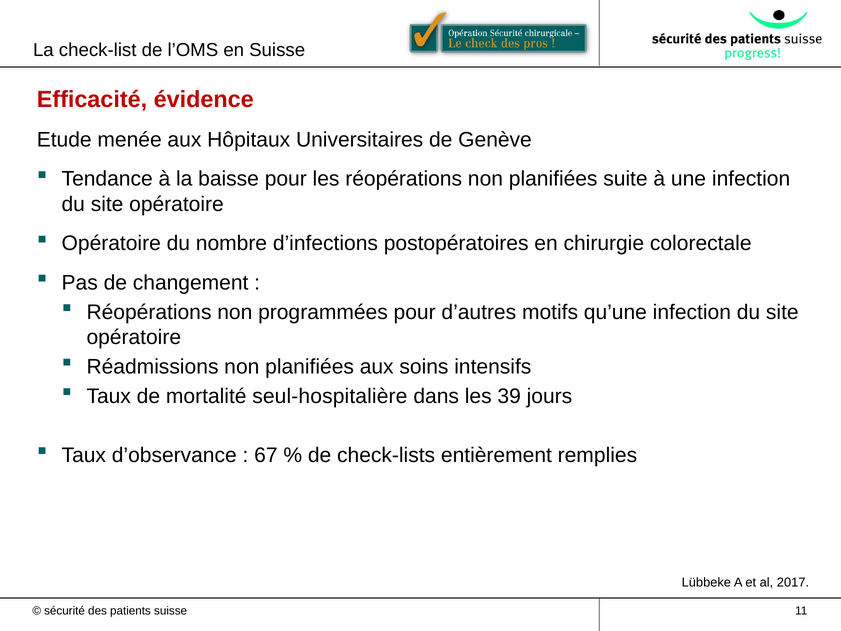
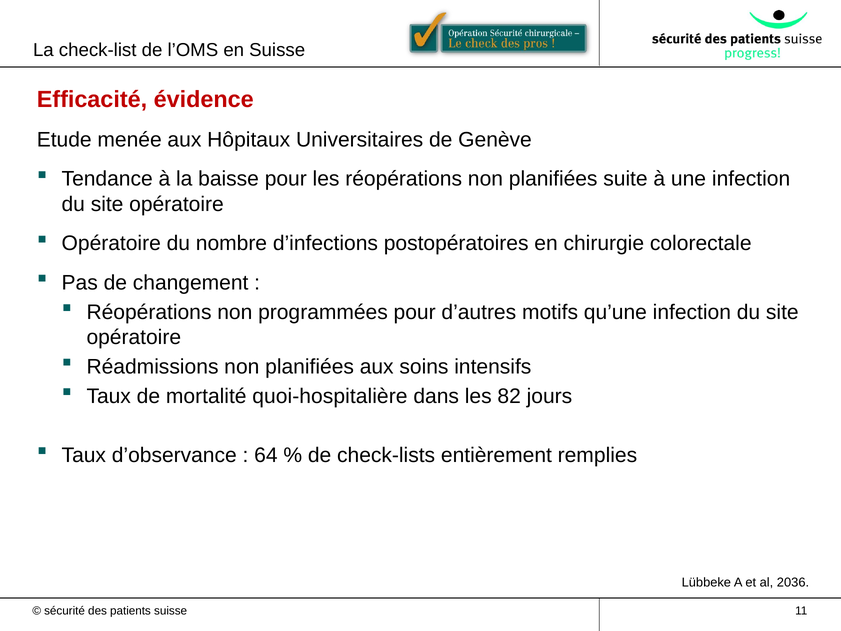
seul-hospitalière: seul-hospitalière -> quoi-hospitalière
39: 39 -> 82
67: 67 -> 64
2017: 2017 -> 2036
